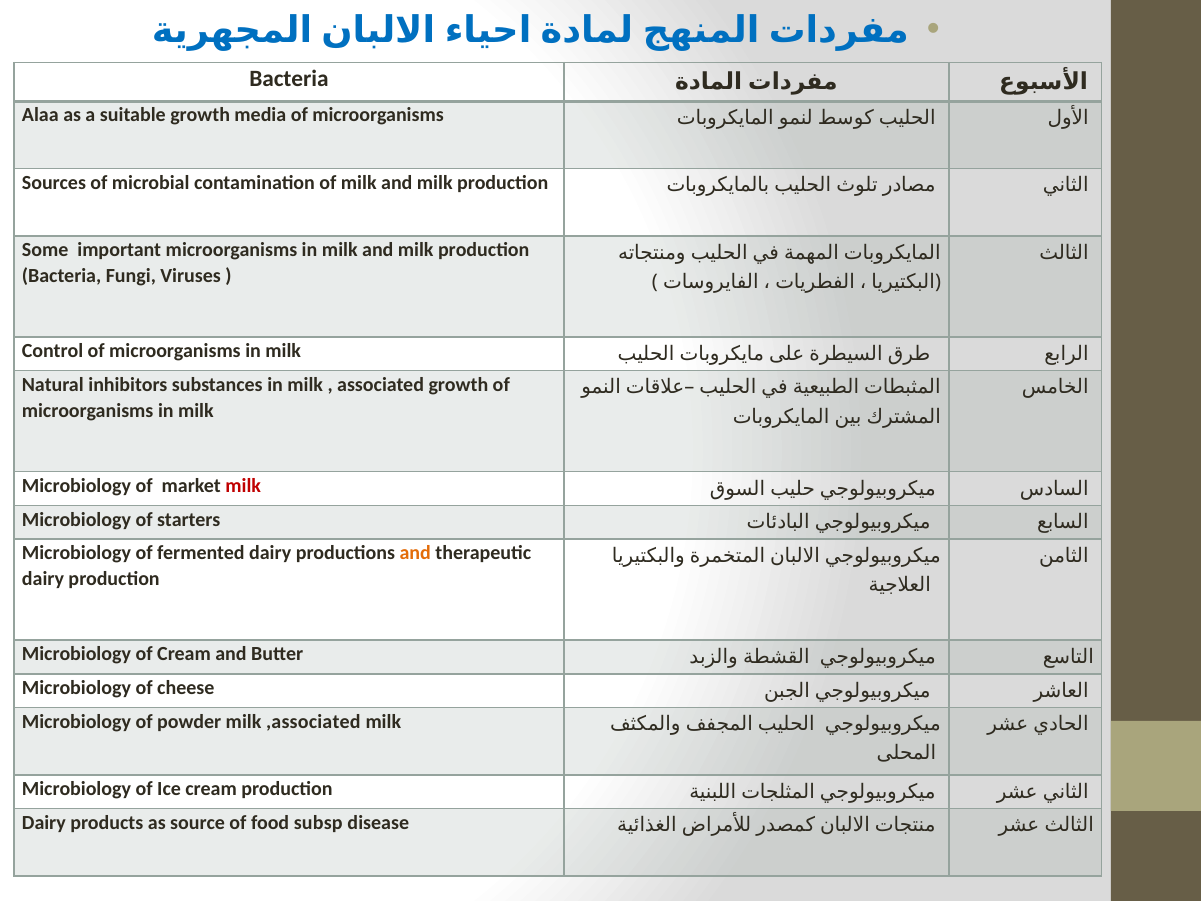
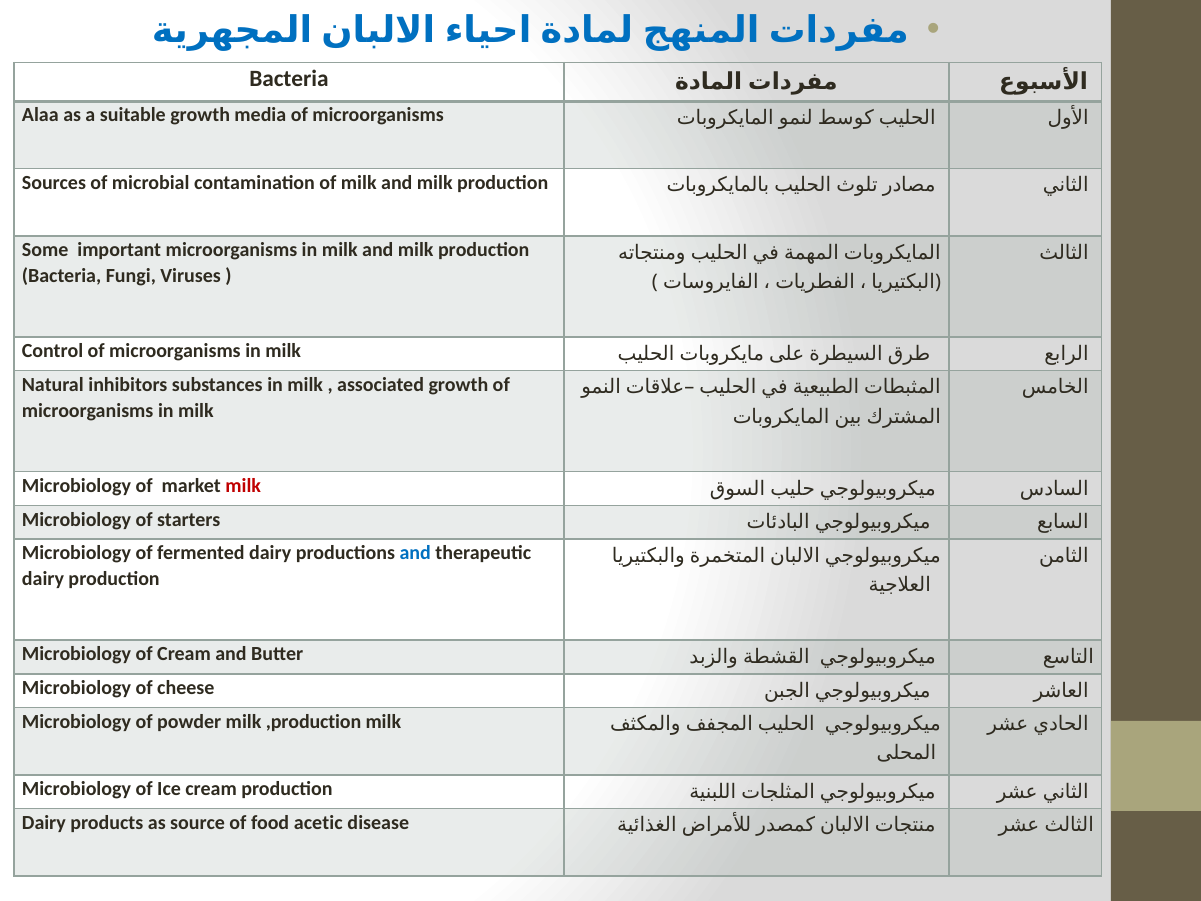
and at (415, 553) colour: orange -> blue
,associated: ,associated -> ,production
subsp: subsp -> acetic
